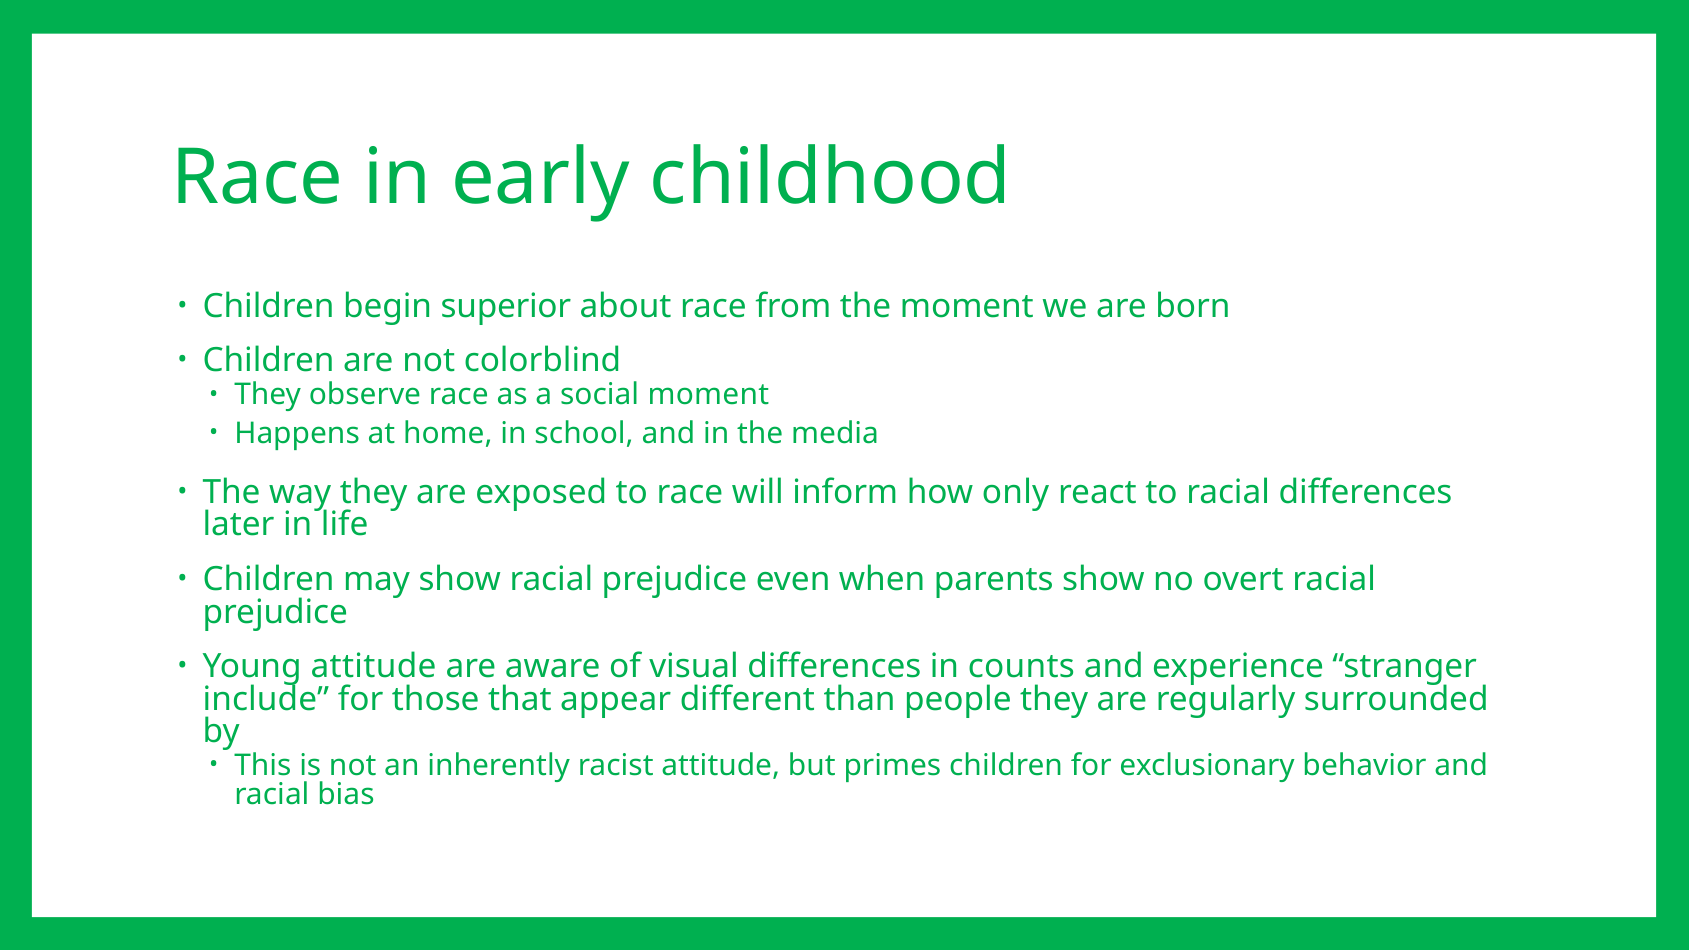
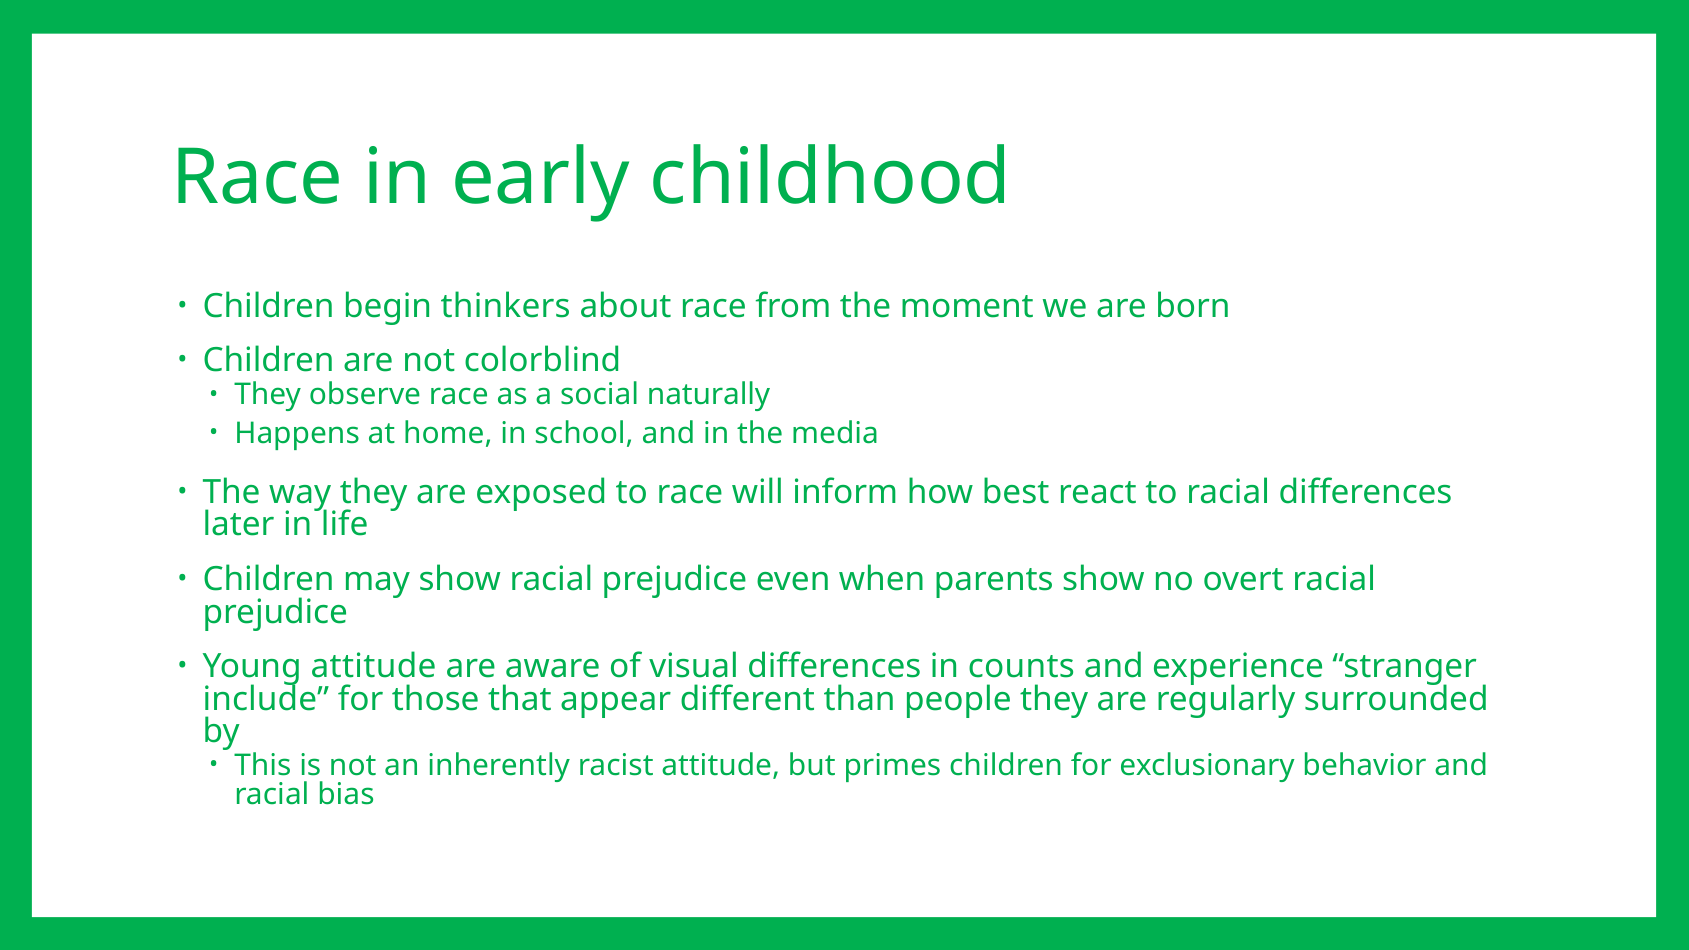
superior: superior -> thinkers
social moment: moment -> naturally
only: only -> best
